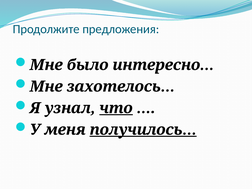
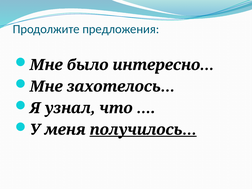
что underline: present -> none
